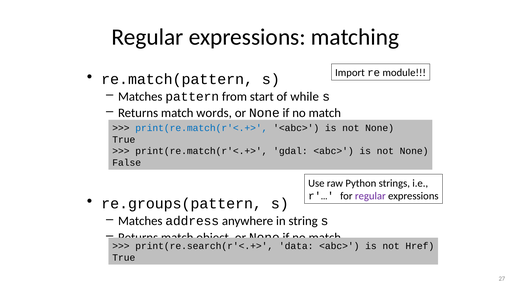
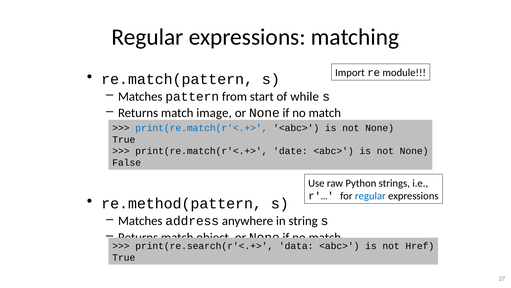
words: words -> image
gdal: gdal -> date
regular at (370, 196) colour: purple -> blue
re.groups(pattern: re.groups(pattern -> re.method(pattern
